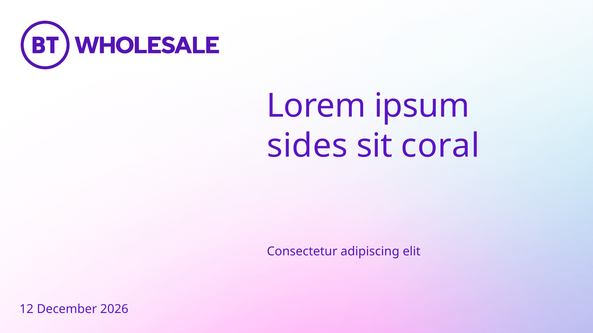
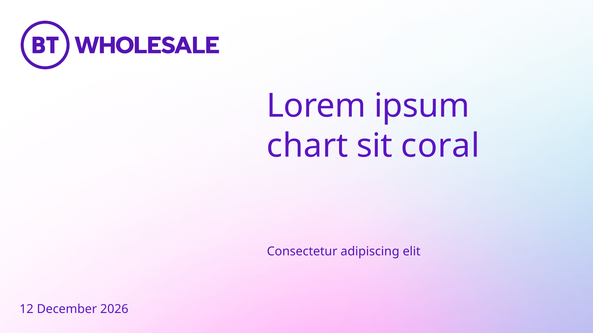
sides: sides -> chart
